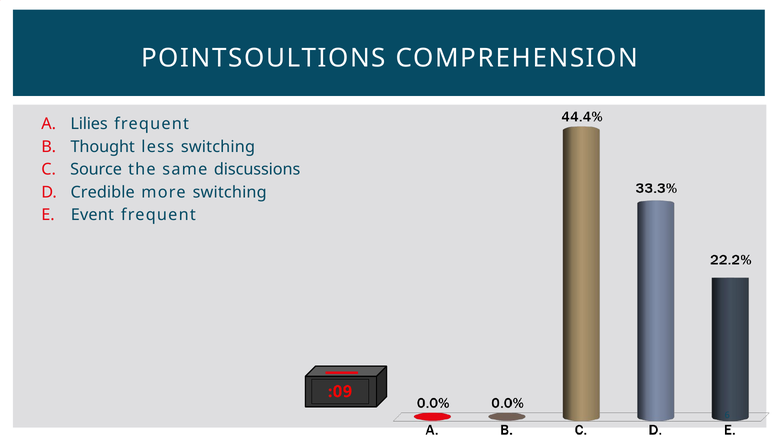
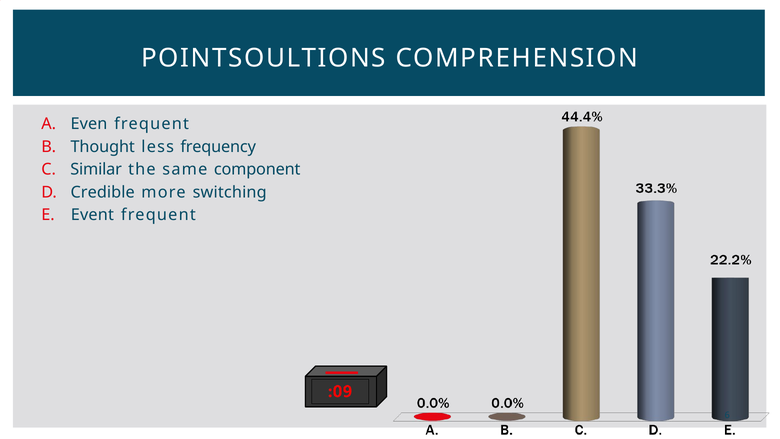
Lilies: Lilies -> Even
less switching: switching -> frequency
Source: Source -> Similar
discussions: discussions -> component
